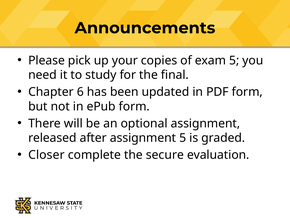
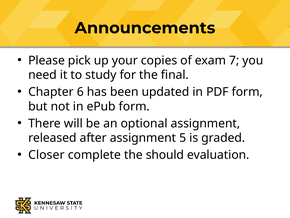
exam 5: 5 -> 7
secure: secure -> should
